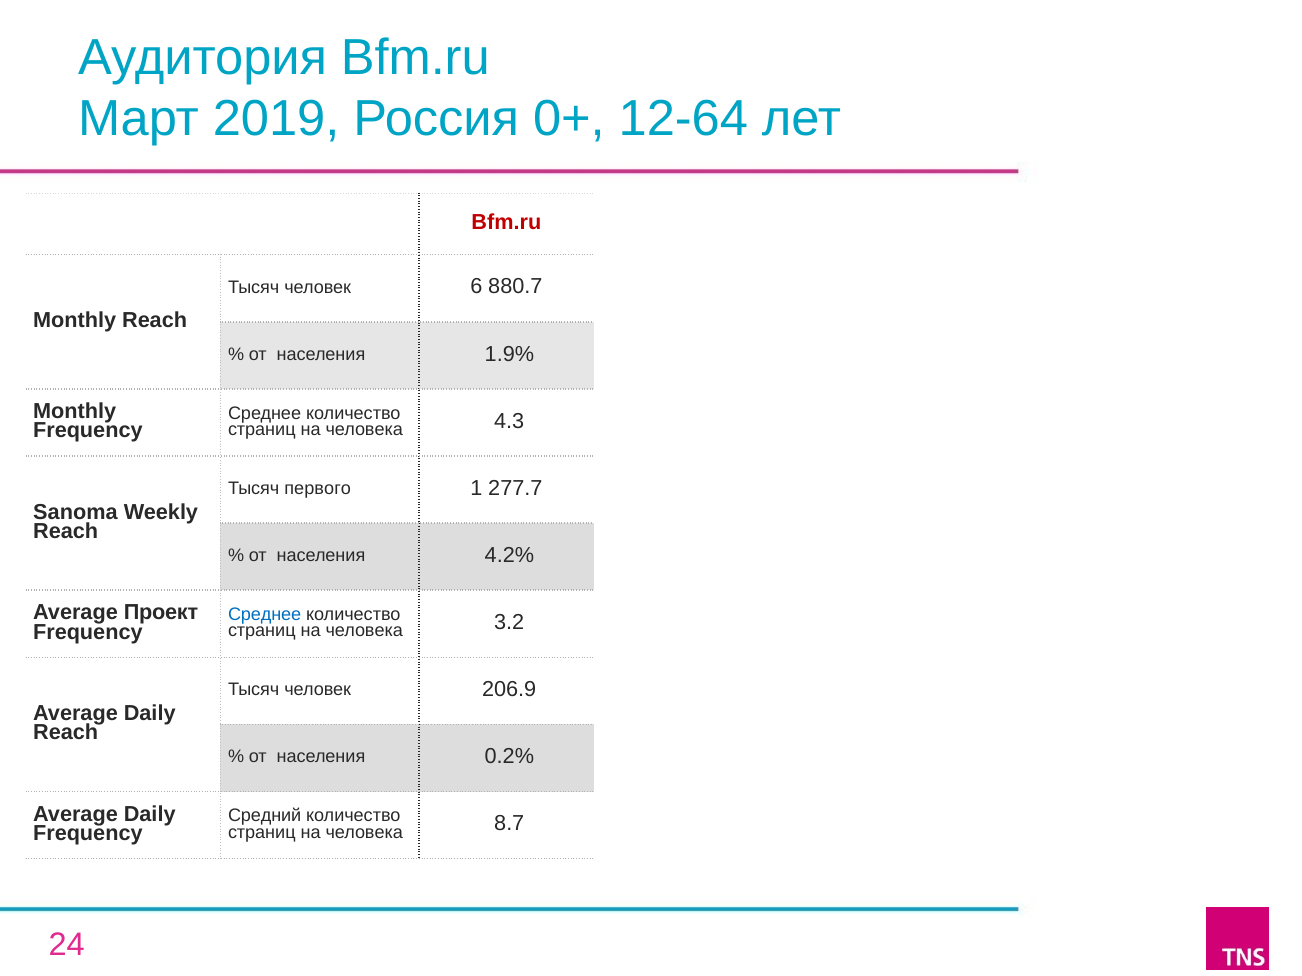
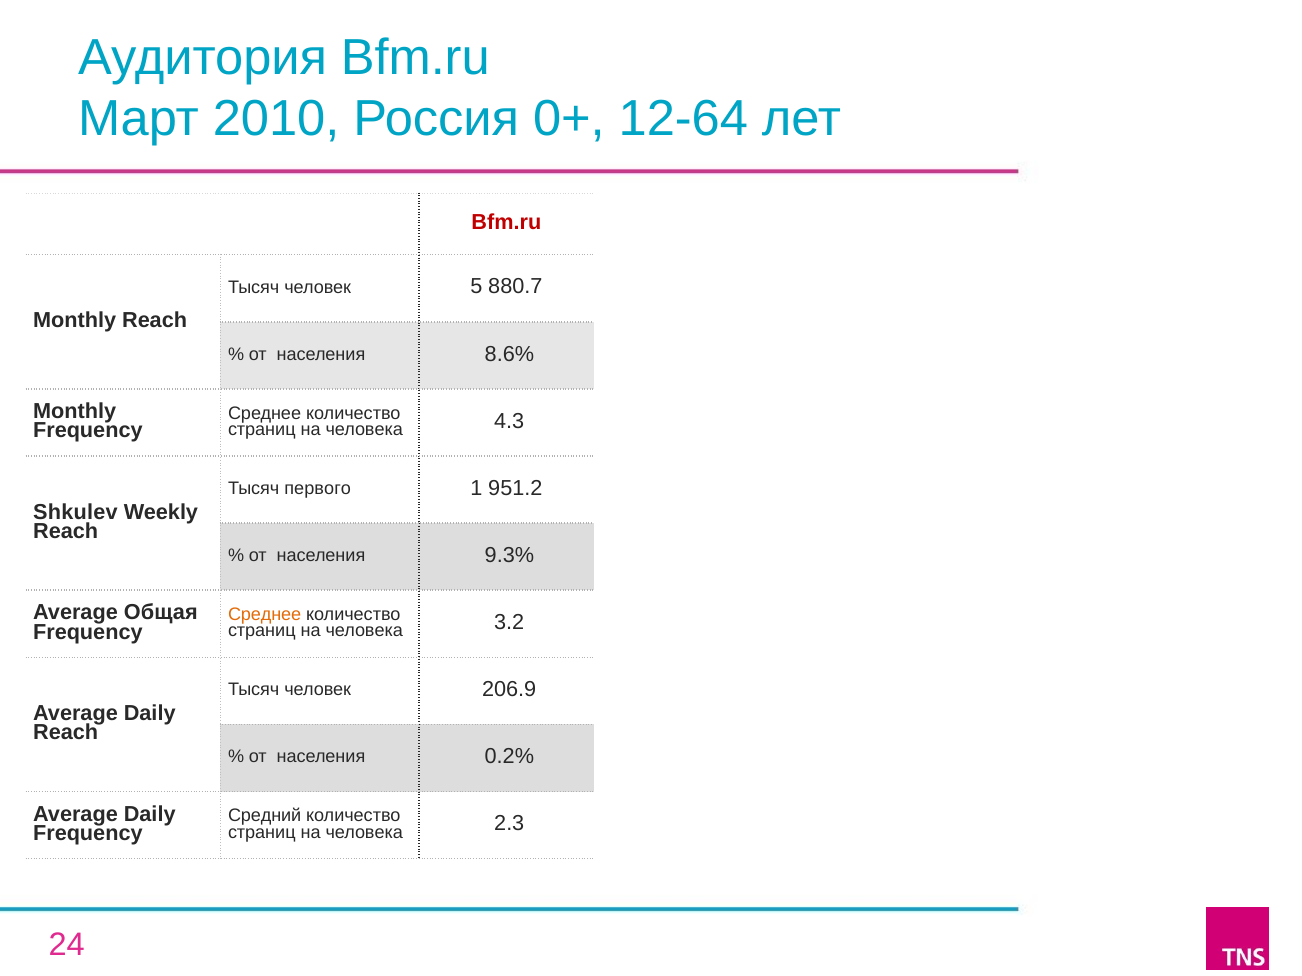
2019: 2019 -> 2010
6: 6 -> 5
1.9%: 1.9% -> 8.6%
277.7: 277.7 -> 951.2
Sanoma: Sanoma -> Shkulev
4.2%: 4.2% -> 9.3%
Проект: Проект -> Общая
Среднее at (265, 615) colour: blue -> orange
8.7: 8.7 -> 2.3
